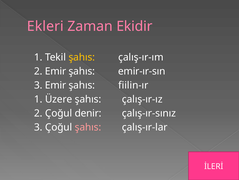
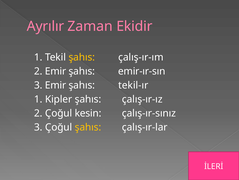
Ekleri: Ekleri -> Ayrılır
fiilin-ır: fiilin-ır -> tekil-ır
Üzere: Üzere -> Kipler
denir: denir -> kesin
şahıs at (88, 127) colour: pink -> yellow
